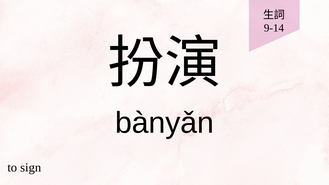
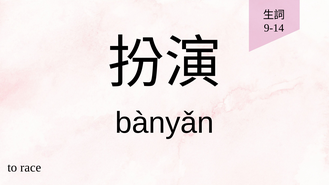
sign: sign -> race
